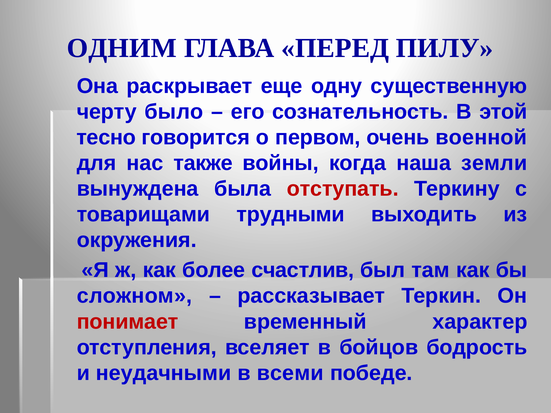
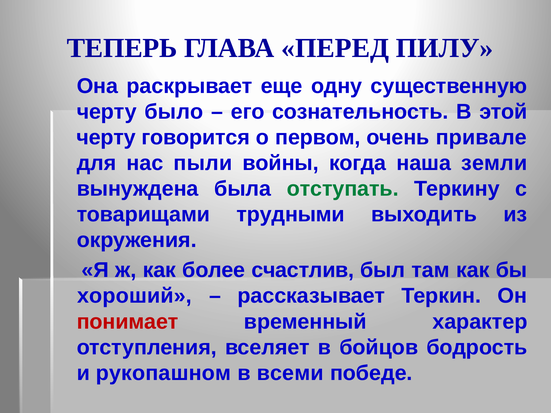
ОДНИМ: ОДНИМ -> ТЕПЕРЬ
тесно at (106, 137): тесно -> черту
военной: военной -> привале
также: также -> пыли
отступать colour: red -> green
сложном: сложном -> хороший
неудачными: неудачными -> рукопашном
